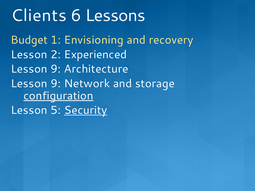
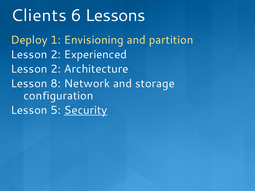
Budget: Budget -> Deploy
recovery: recovery -> partition
9 at (56, 69): 9 -> 2
9 at (56, 84): 9 -> 8
configuration underline: present -> none
